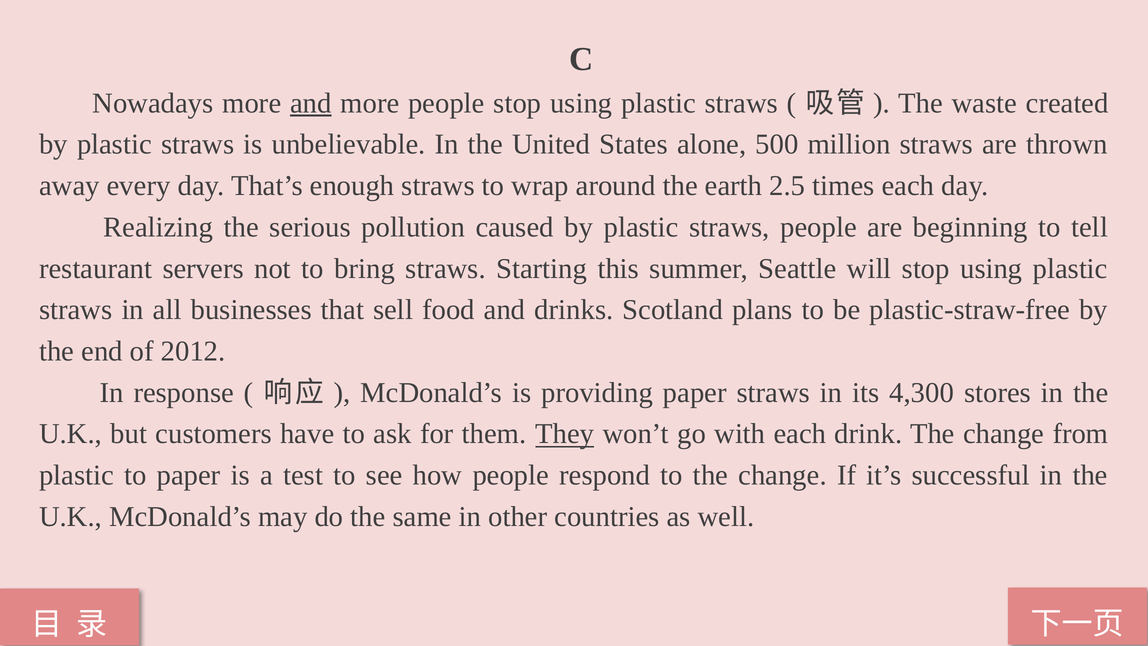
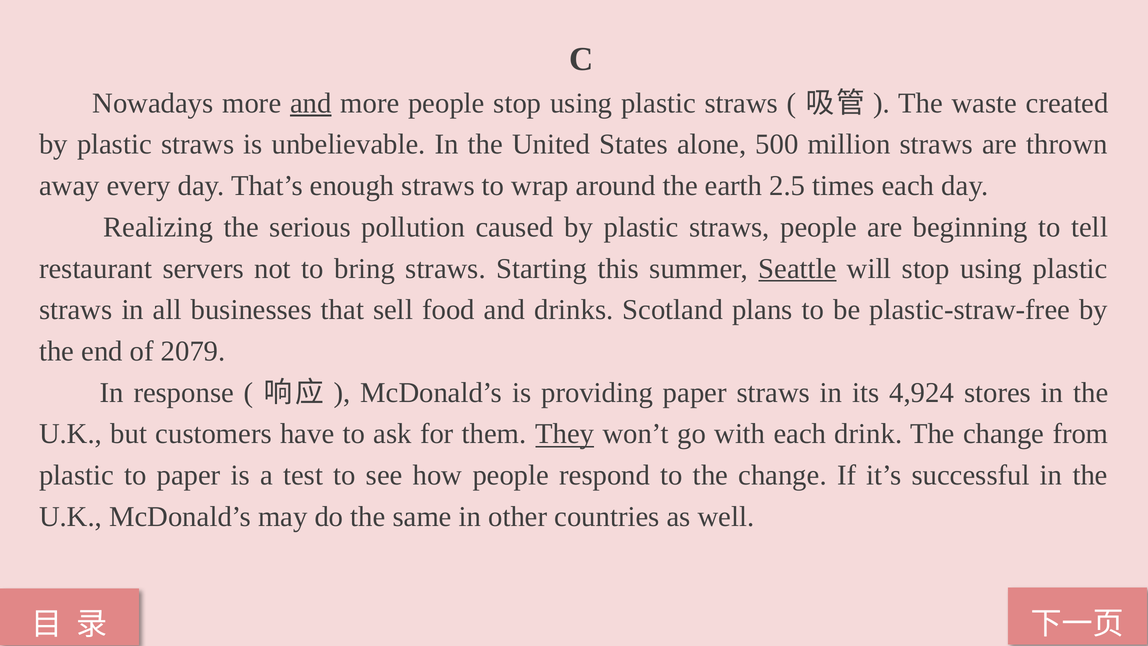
Seattle underline: none -> present
2012: 2012 -> 2079
4,300: 4,300 -> 4,924
